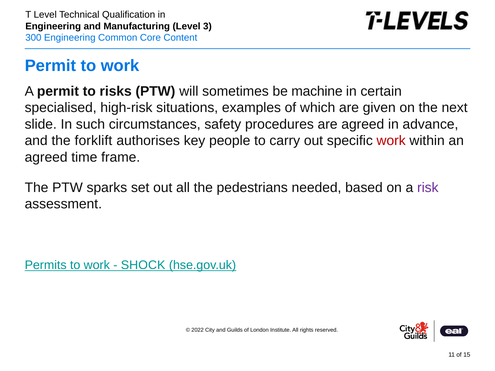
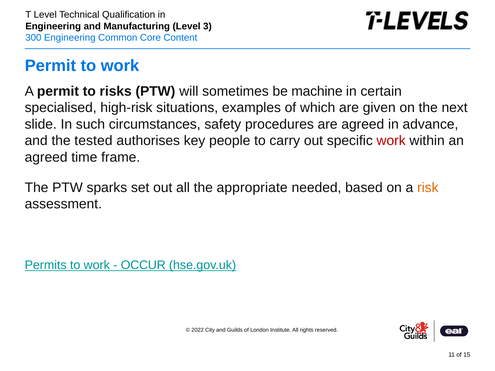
forklift: forklift -> tested
pedestrians: pedestrians -> appropriate
risk colour: purple -> orange
SHOCK: SHOCK -> OCCUR
